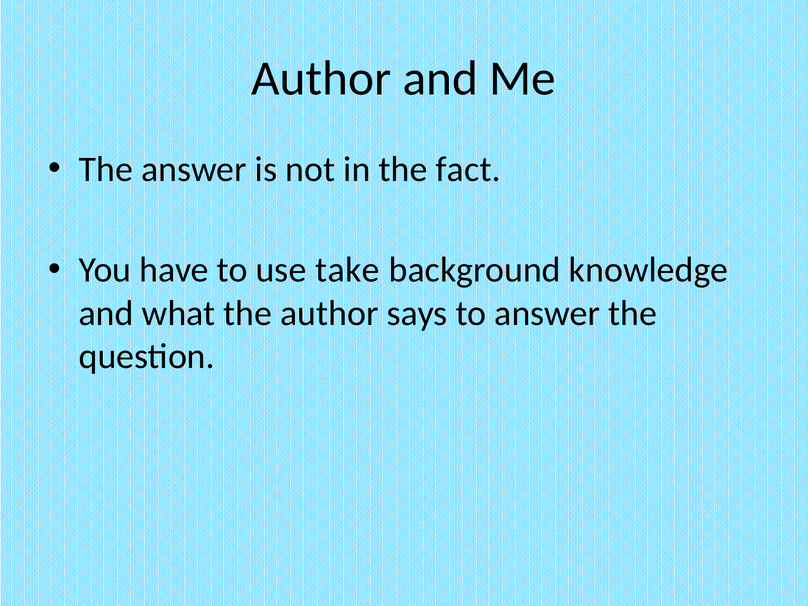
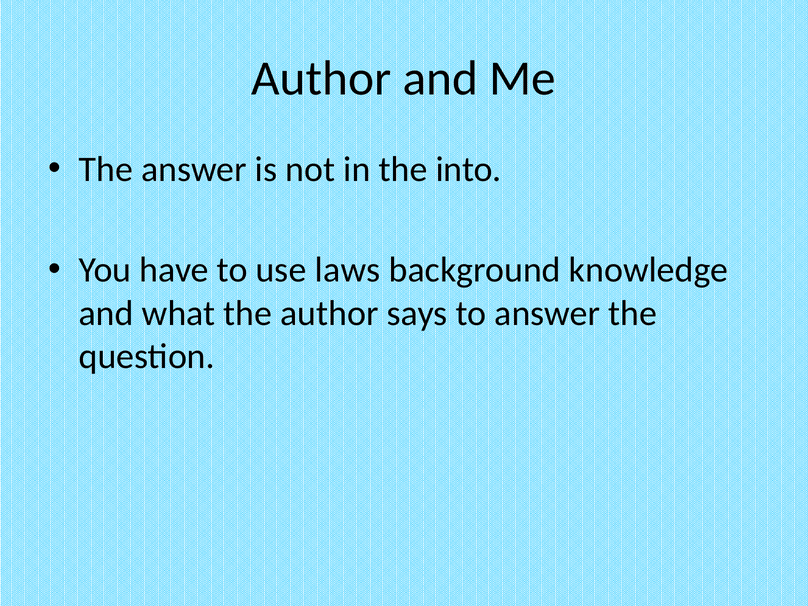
fact: fact -> into
take: take -> laws
